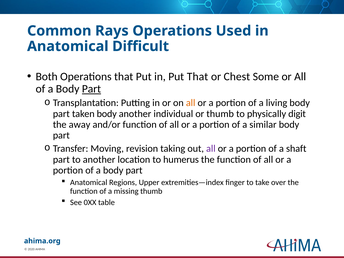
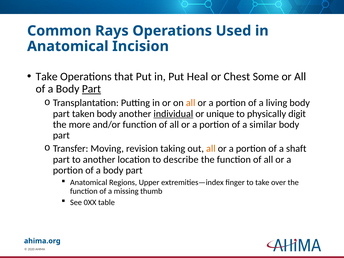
Difficult: Difficult -> Incision
Both at (47, 77): Both -> Take
Put That: That -> Heal
individual underline: none -> present
or thumb: thumb -> unique
away: away -> more
all at (211, 149) colour: purple -> orange
humerus: humerus -> describe
